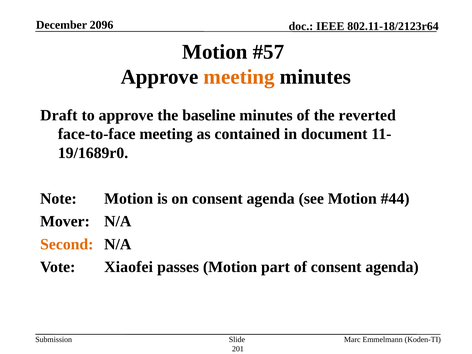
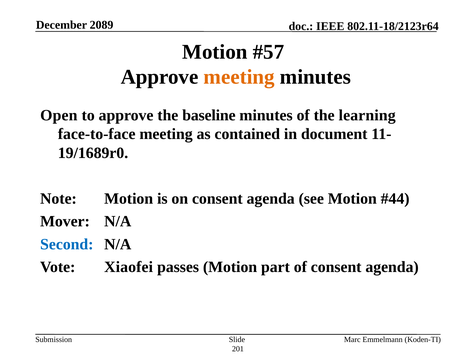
2096: 2096 -> 2089
Draft: Draft -> Open
reverted: reverted -> learning
Second colour: orange -> blue
